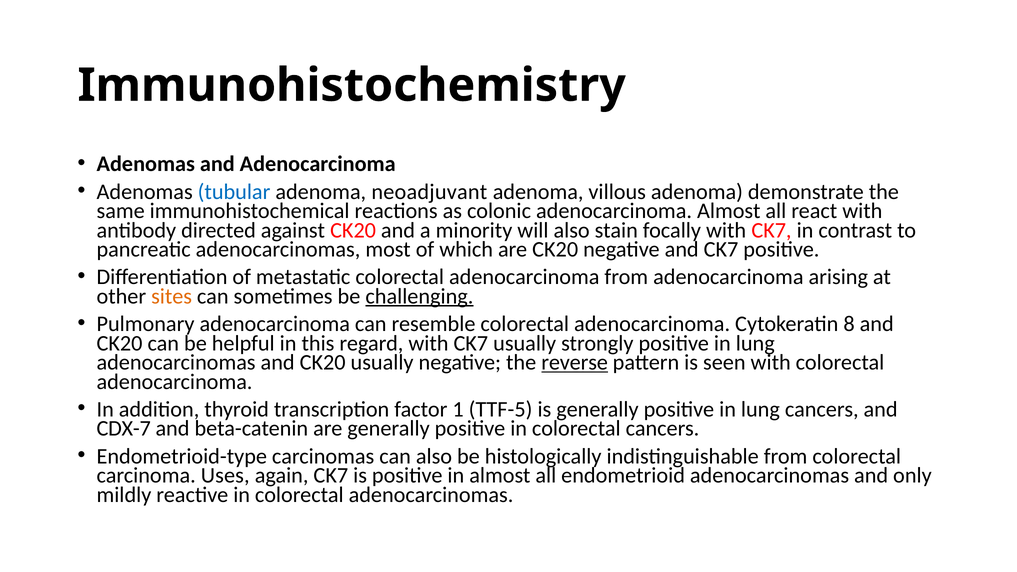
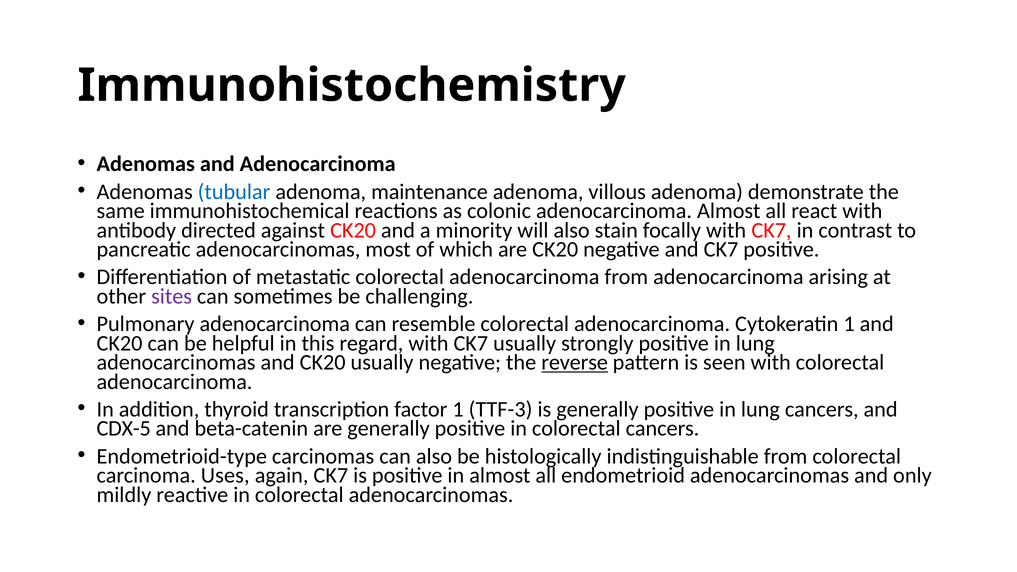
neoadjuvant: neoadjuvant -> maintenance
sites colour: orange -> purple
challenging underline: present -> none
Cytokeratin 8: 8 -> 1
TTF-5: TTF-5 -> TTF-3
CDX-7: CDX-7 -> CDX-5
